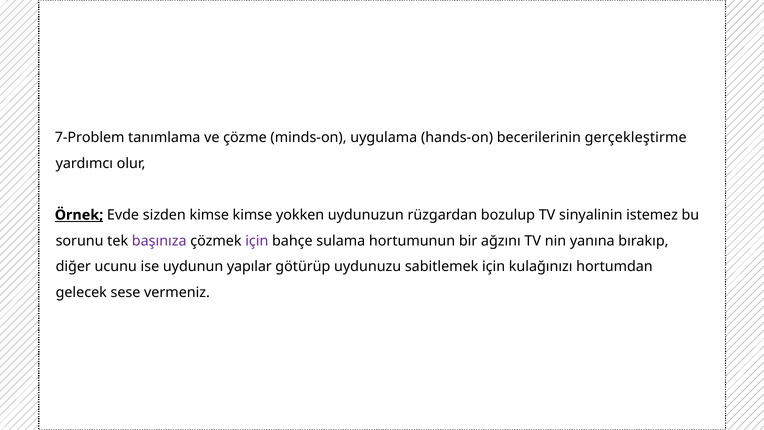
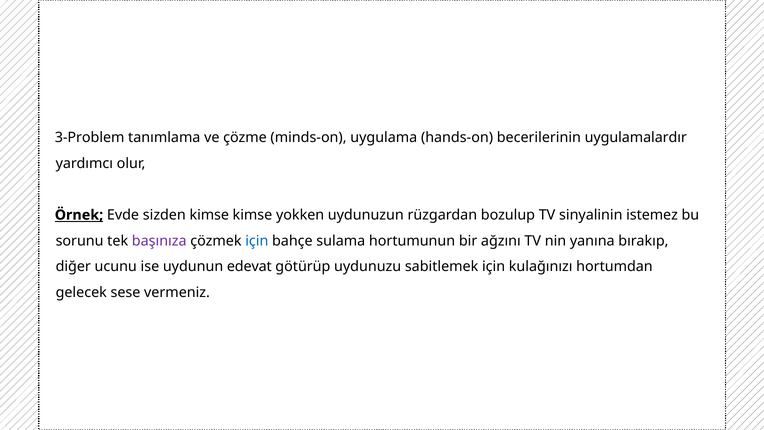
7-Problem: 7-Problem -> 3-Problem
gerçekleştirme: gerçekleştirme -> uygulamalardır
için at (257, 241) colour: purple -> blue
yapılar: yapılar -> edevat
